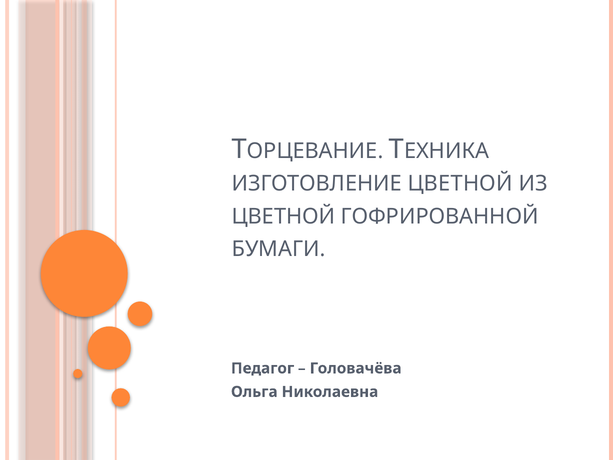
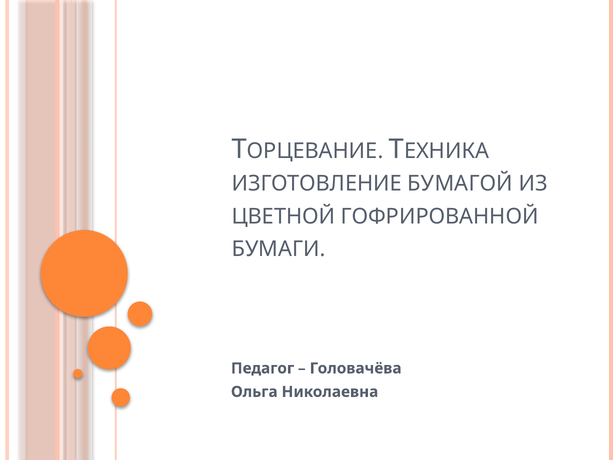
ИЗГОТОВЛЕНИЕ ЦВЕТНОЙ: ЦВЕТНОЙ -> БУМАГОЙ
